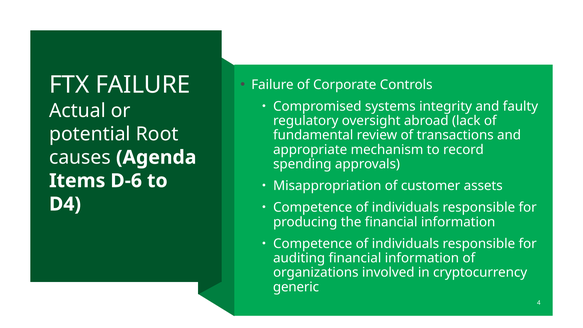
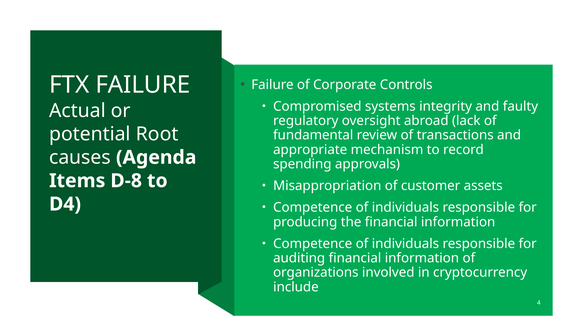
D-6: D-6 -> D-8
generic: generic -> include
